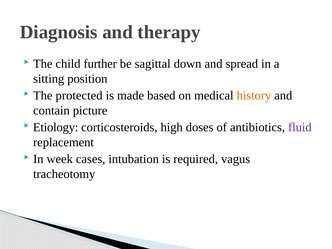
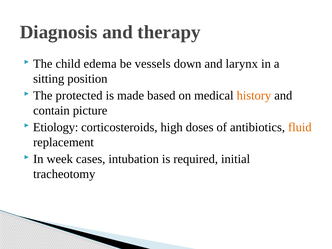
further: further -> edema
sagittal: sagittal -> vessels
spread: spread -> larynx
fluid colour: purple -> orange
vagus: vagus -> initial
